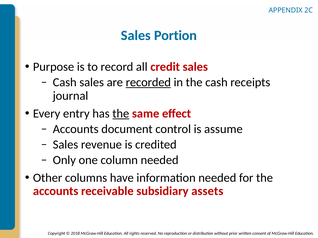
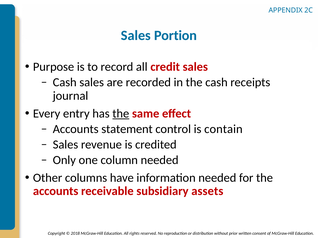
recorded underline: present -> none
document: document -> statement
assume: assume -> contain
